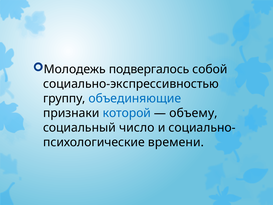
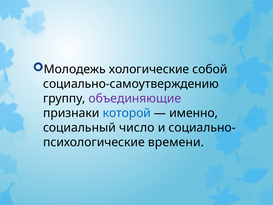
подвергалось: подвергалось -> хологические
социально-экспрессивностью: социально-экспрессивностью -> социально-самоутверждению
объединяющие colour: blue -> purple
объему: объему -> именно
